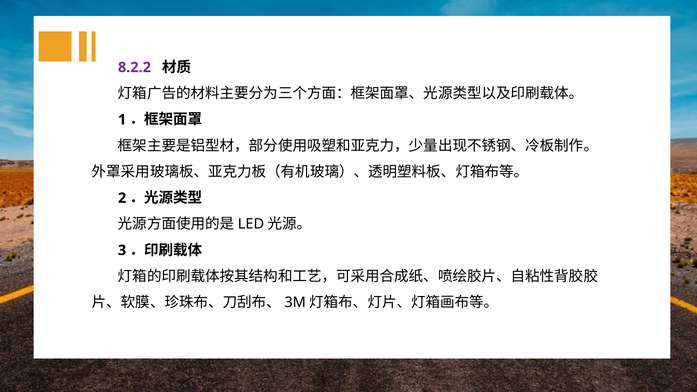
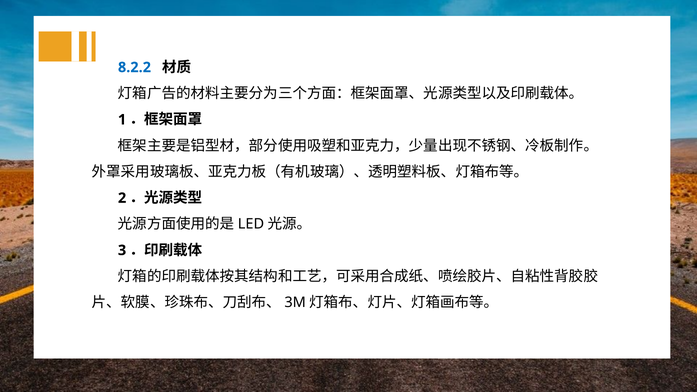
8.2.2 colour: purple -> blue
